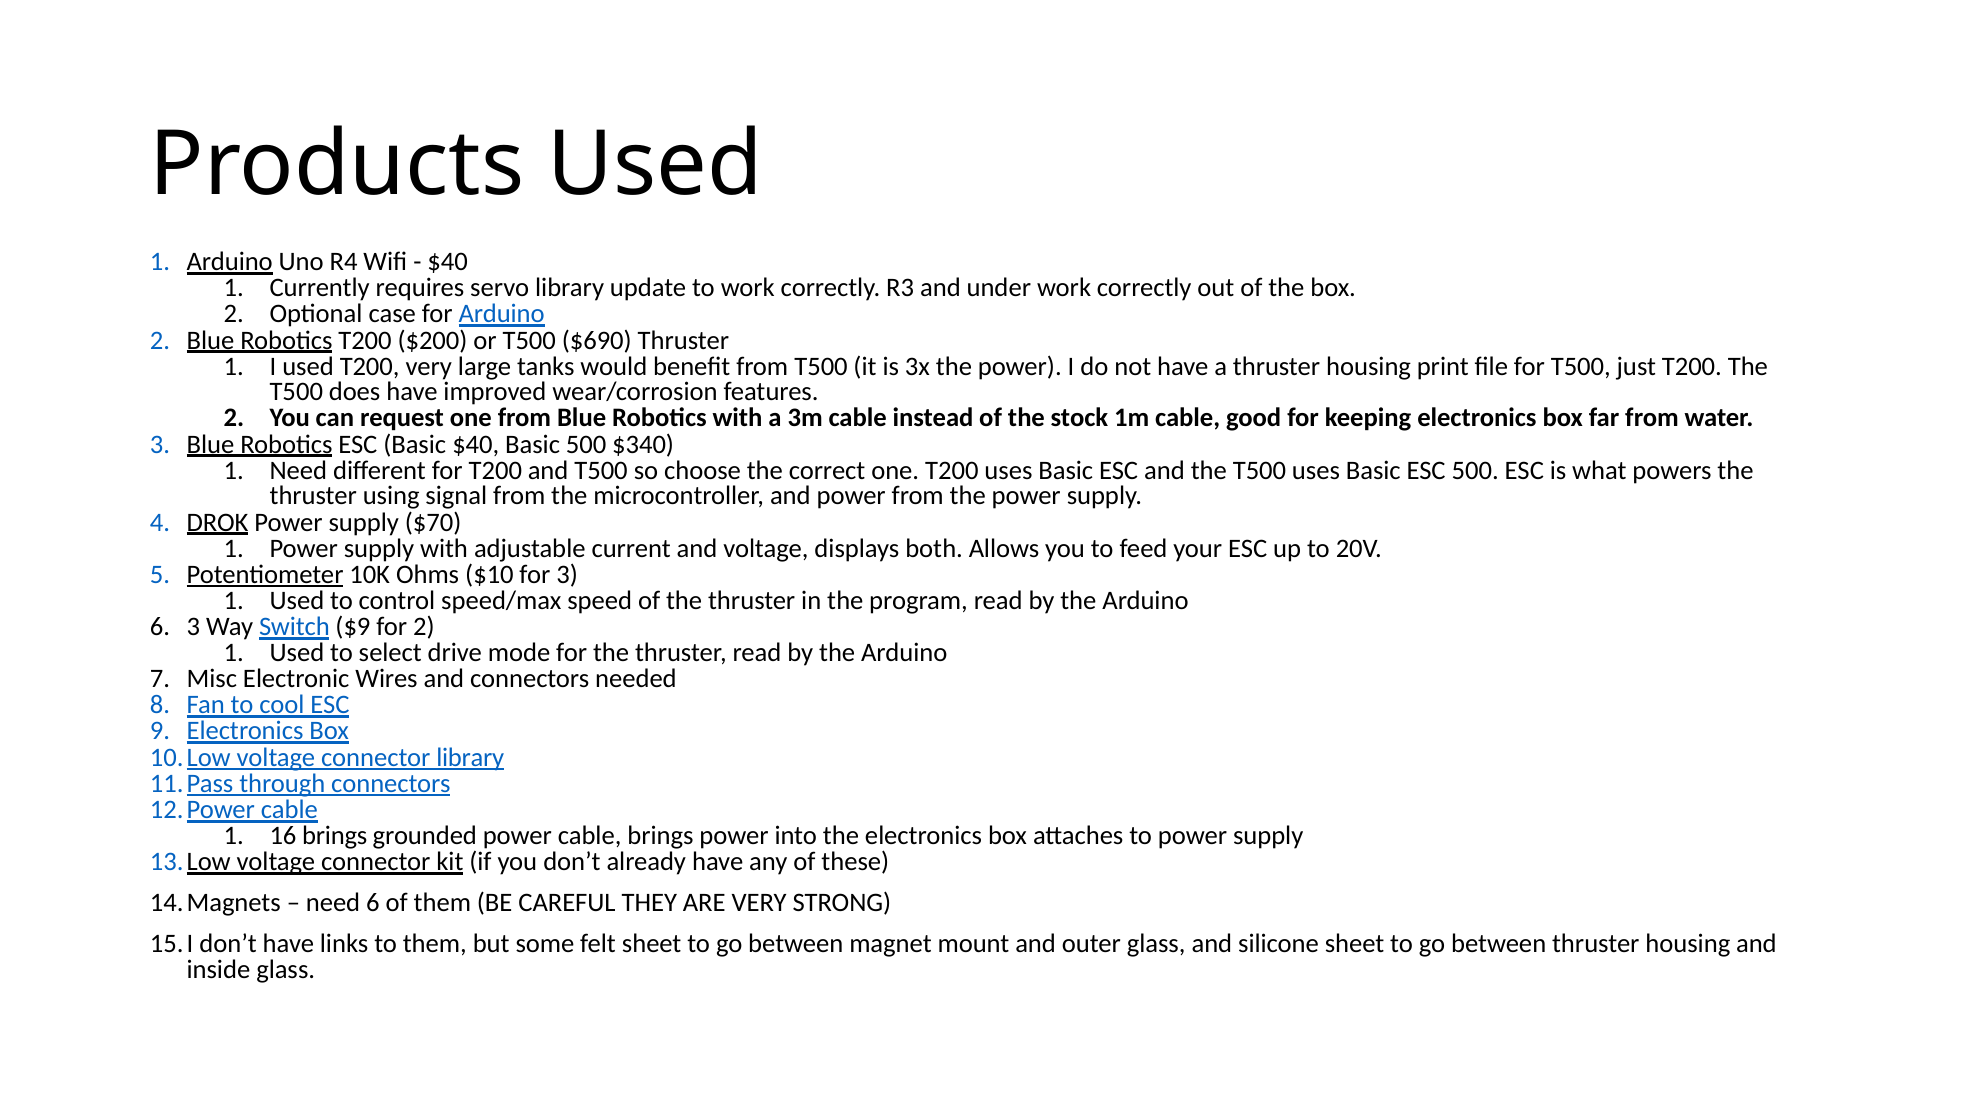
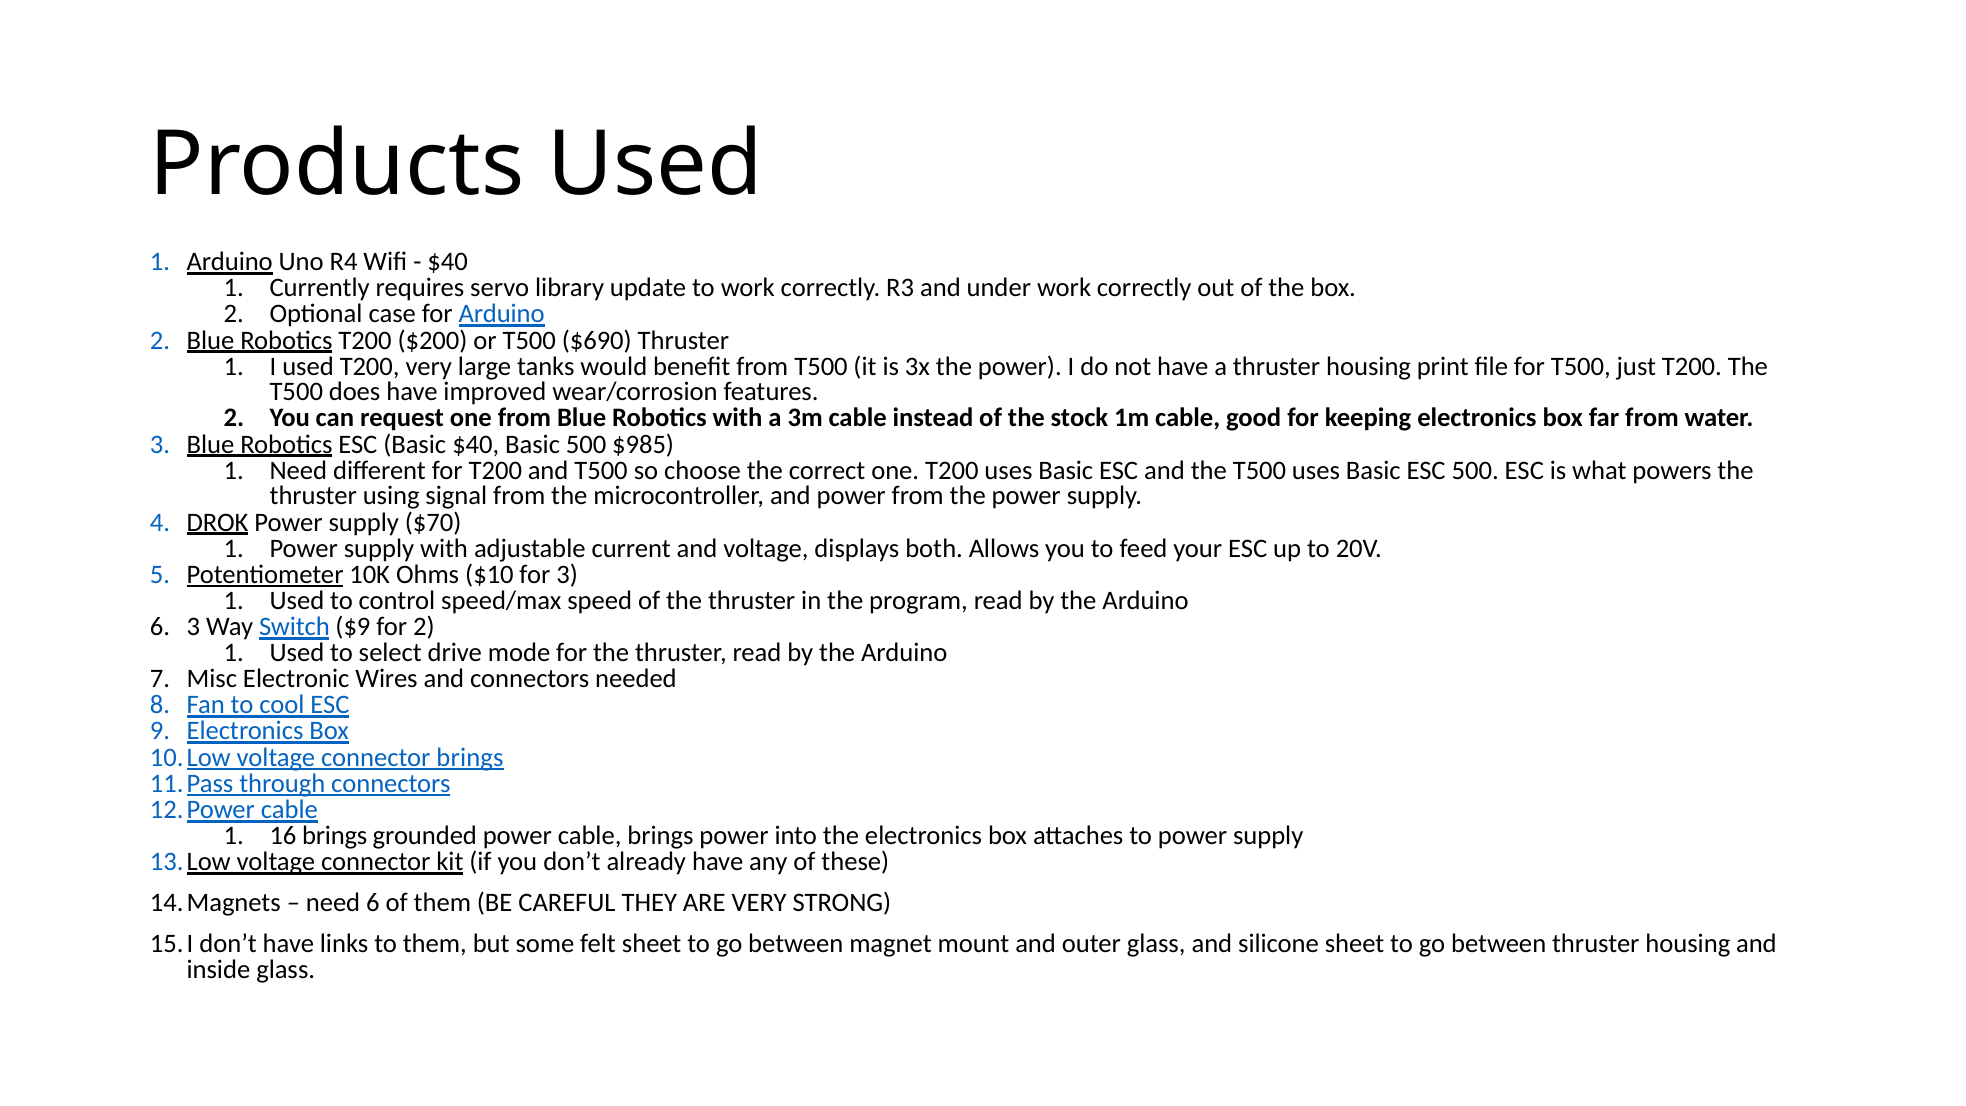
$340: $340 -> $985
connector library: library -> brings
